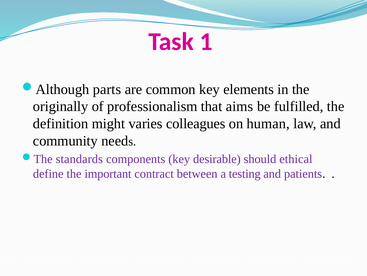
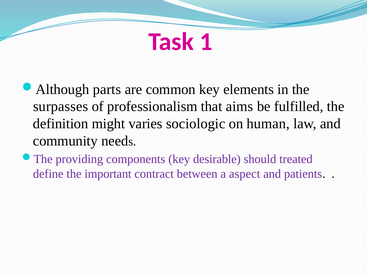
originally: originally -> surpasses
colleagues: colleagues -> sociologic
standards: standards -> providing
ethical: ethical -> treated
testing: testing -> aspect
